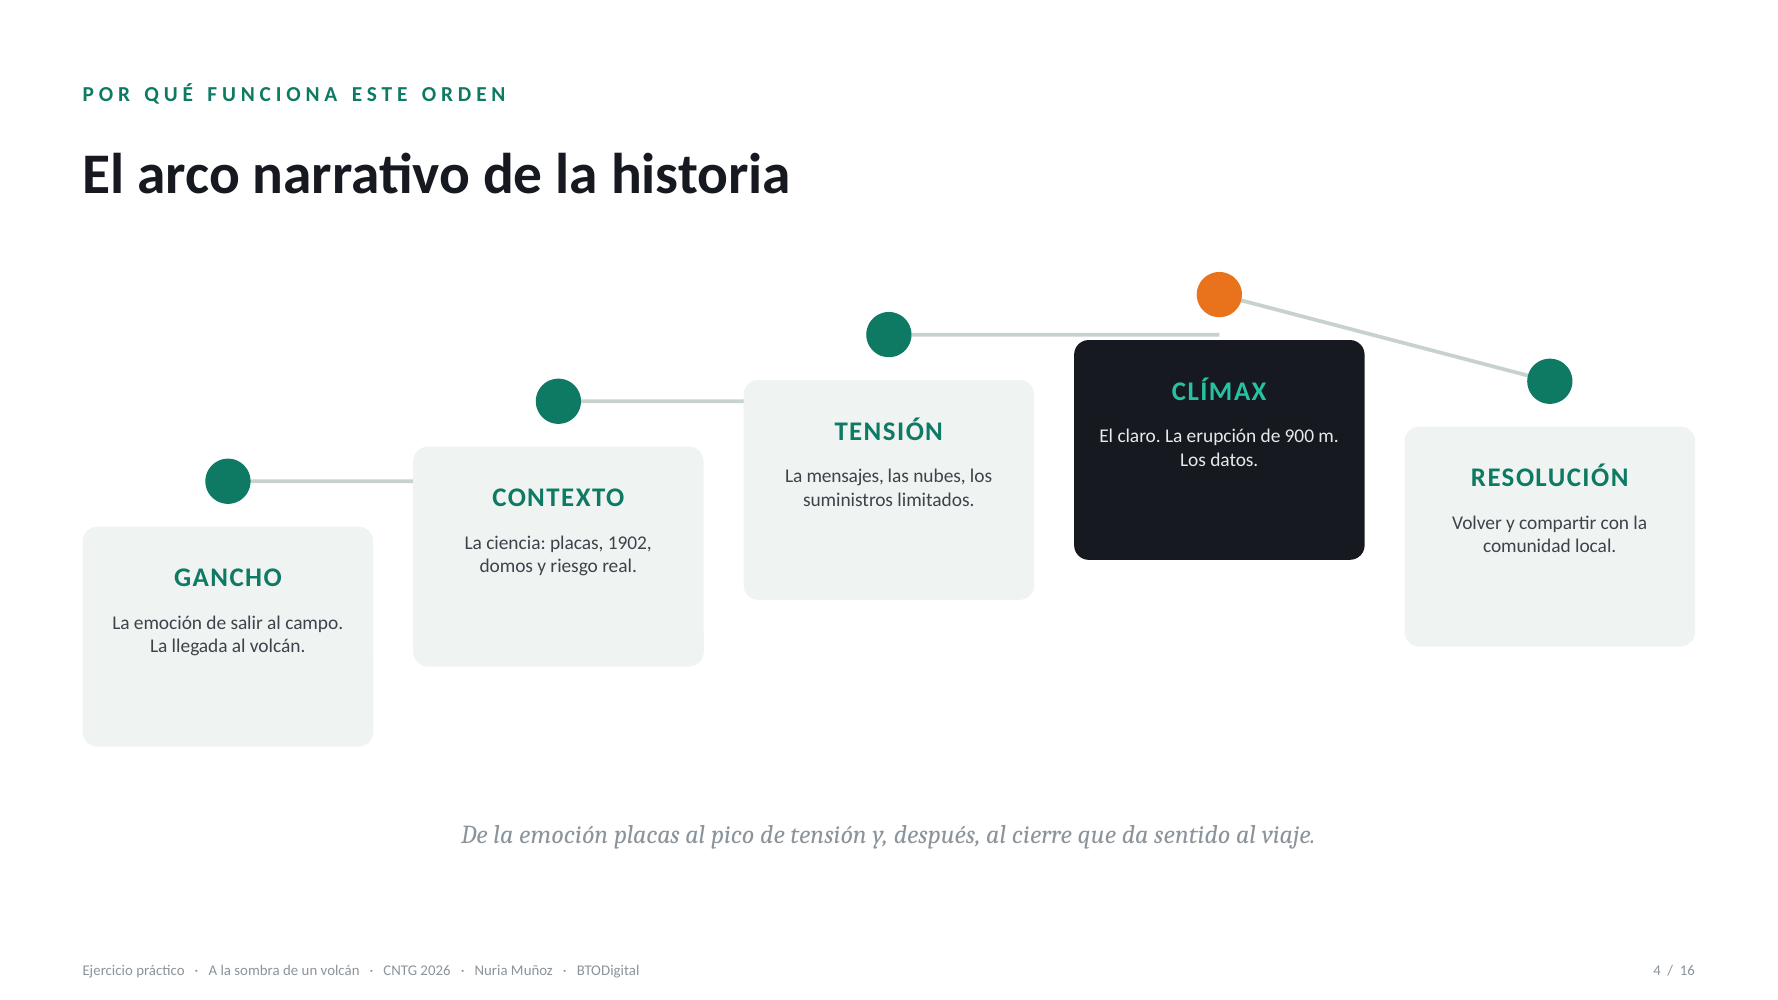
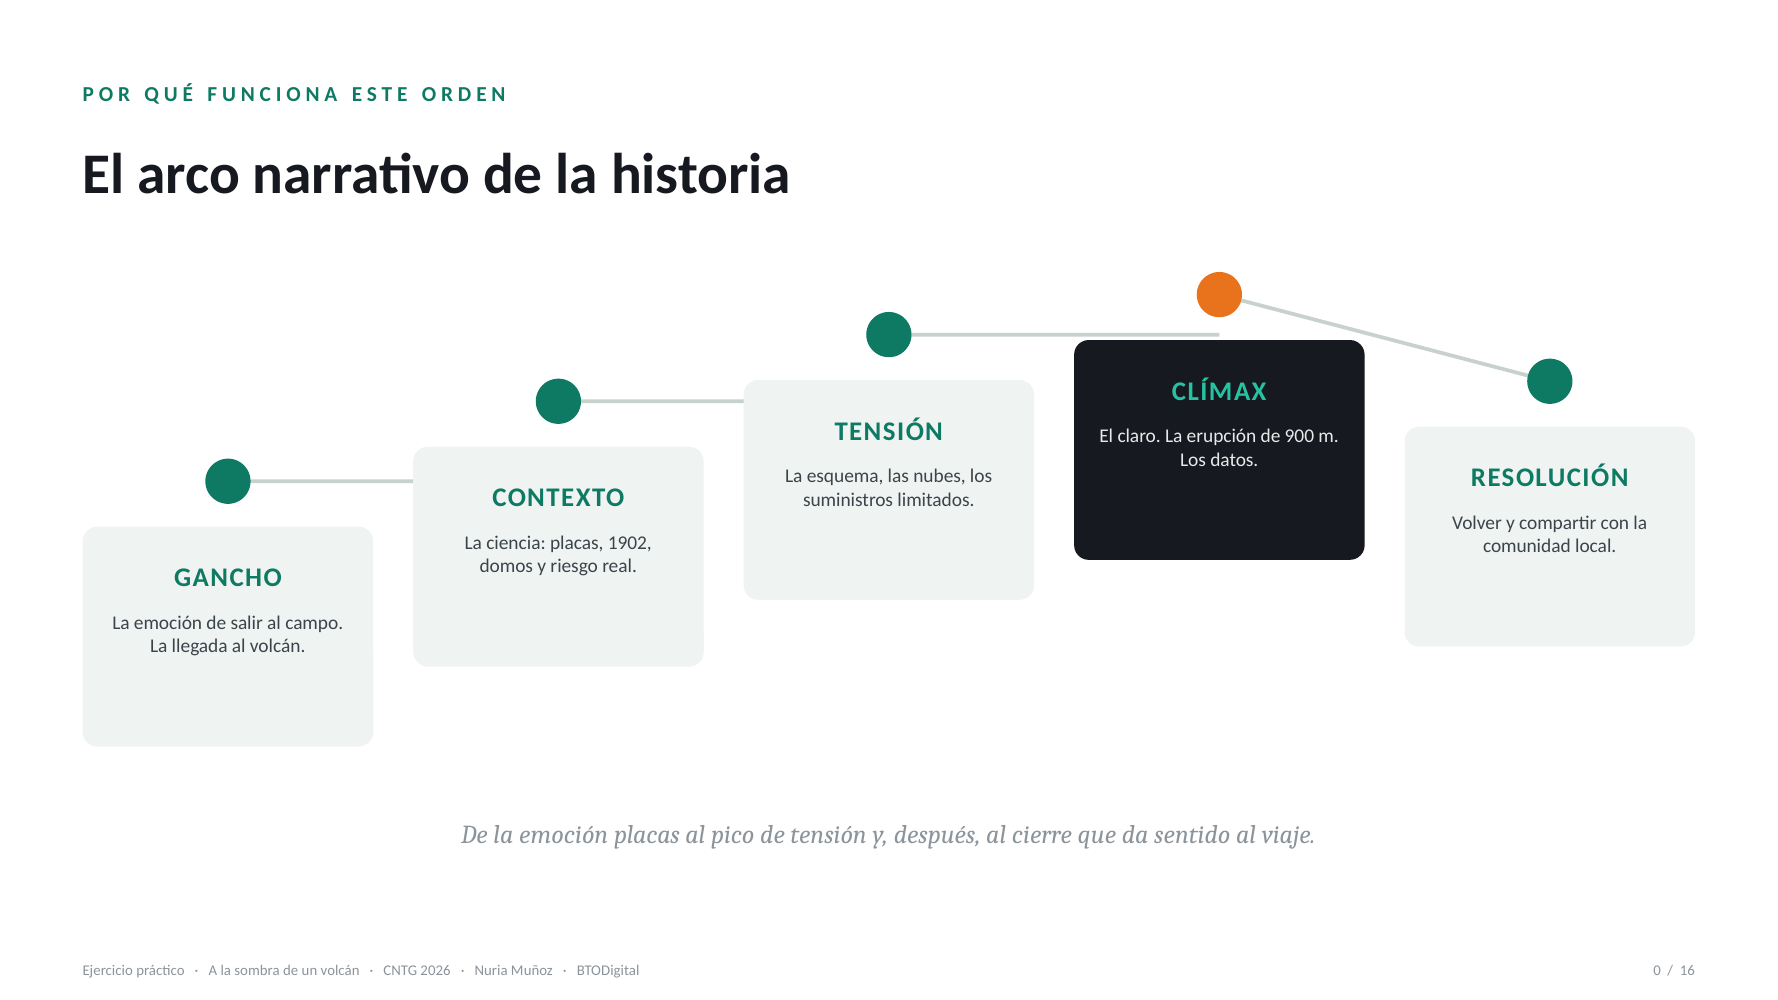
mensajes: mensajes -> esquema
4: 4 -> 0
